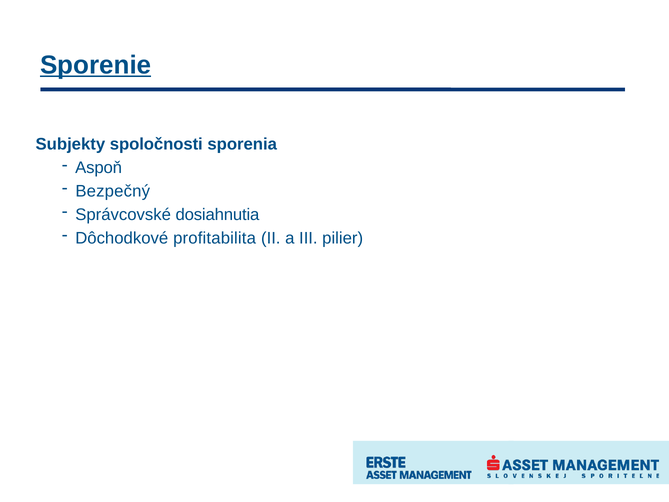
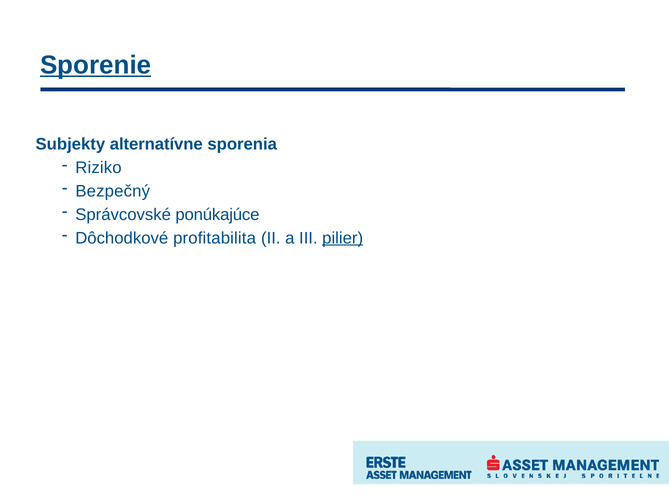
spoločnosti: spoločnosti -> alternatívne
Aspoň: Aspoň -> Riziko
dosiahnutia: dosiahnutia -> ponúkajúce
pilier underline: none -> present
